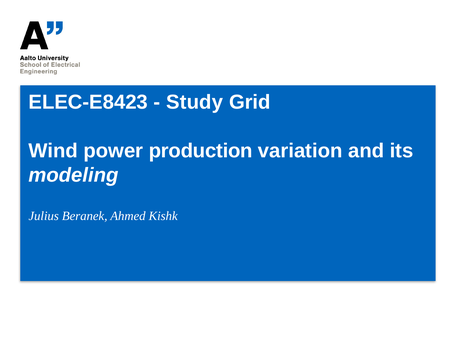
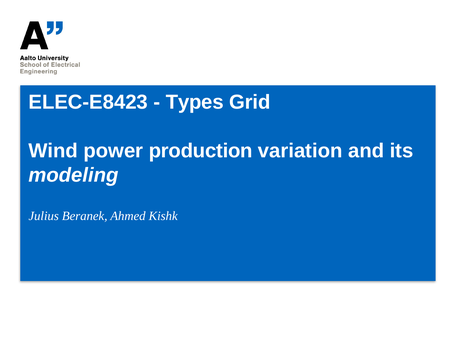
Study: Study -> Types
